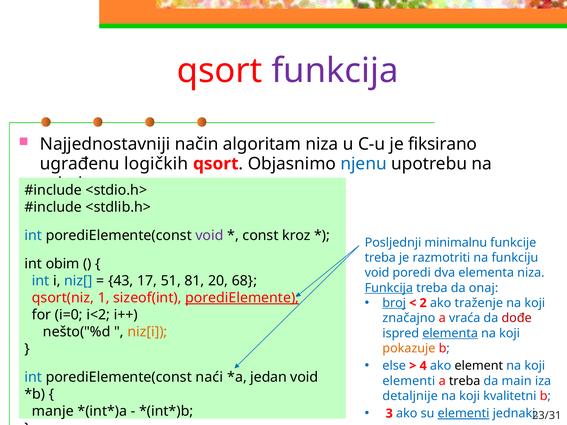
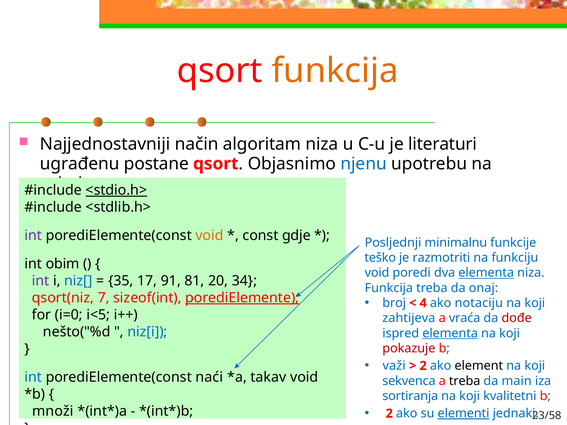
funkcija at (335, 71) colour: purple -> orange
fiksirano: fiksirano -> literaturi
logičkih: logičkih -> postane
<stdio.h> underline: none -> present
int at (33, 236) colour: blue -> purple
void at (210, 236) colour: purple -> orange
kroz: kroz -> gdje
treba at (380, 258): treba -> teško
elementa at (486, 273) underline: none -> present
int at (41, 281) colour: blue -> purple
43: 43 -> 35
51: 51 -> 91
68: 68 -> 34
Funkcija at (389, 288) underline: present -> none
1: 1 -> 7
broj underline: present -> none
2: 2 -> 4
traženje: traženje -> notaciju
i<2: i<2 -> i<5
značajno: značajno -> zahtijeva
niz[i colour: orange -> blue
pokazuje colour: orange -> red
else: else -> važi
4 at (423, 366): 4 -> 2
jedan: jedan -> takav
elementi at (409, 381): elementi -> sekvenca
detaljnije: detaljnije -> sortiranja
3 at (389, 414): 3 -> 2
manje: manje -> množi
23/31: 23/31 -> 23/58
